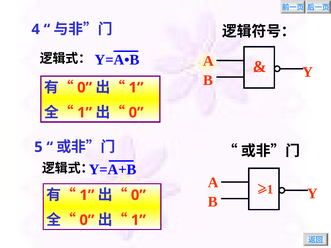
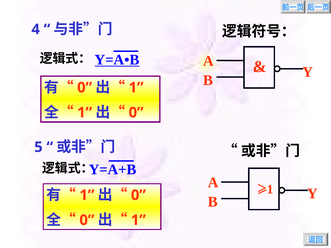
Y=A•B underline: none -> present
